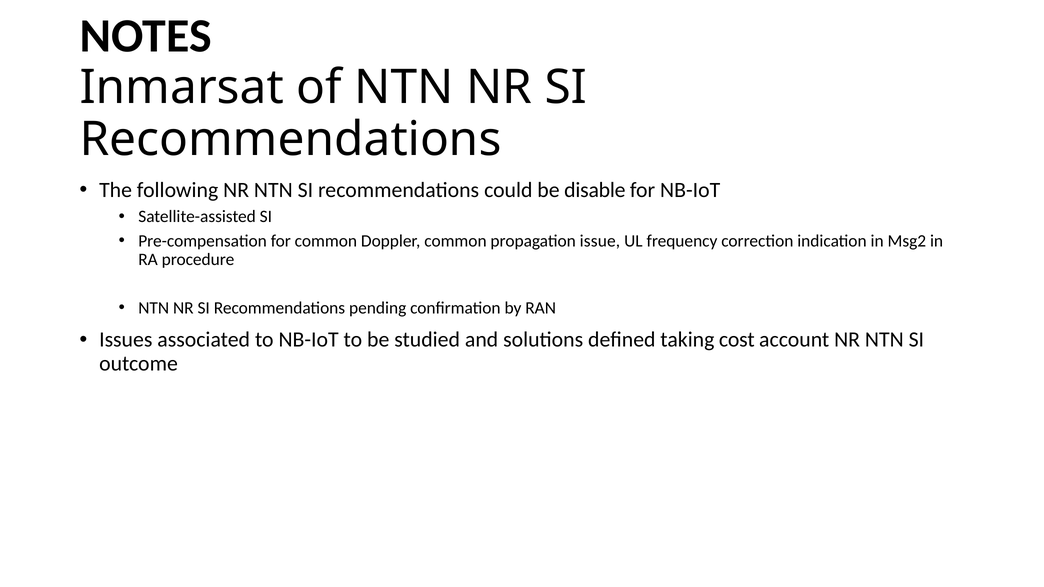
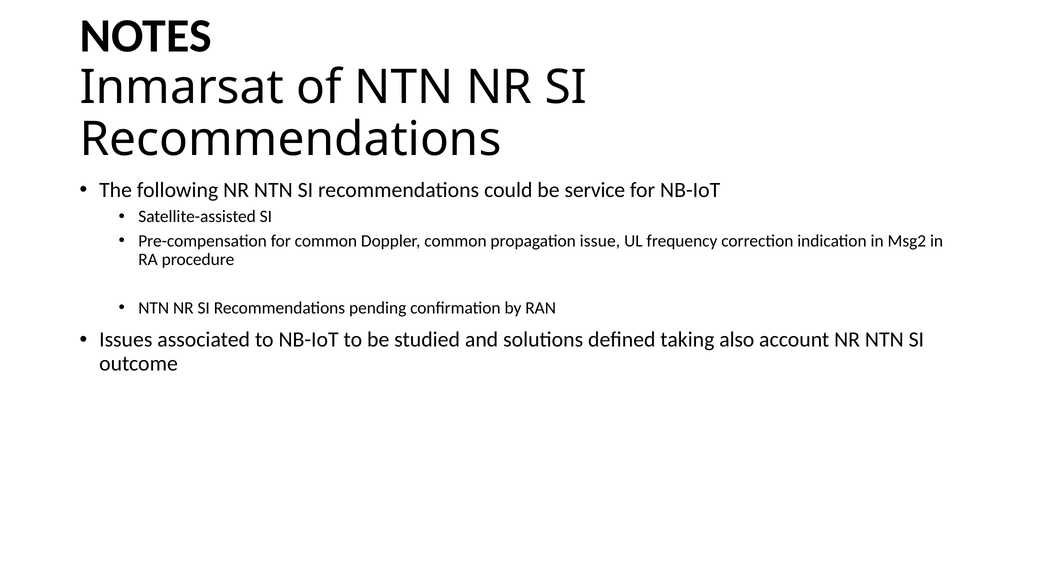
disable: disable -> service
cost: cost -> also
